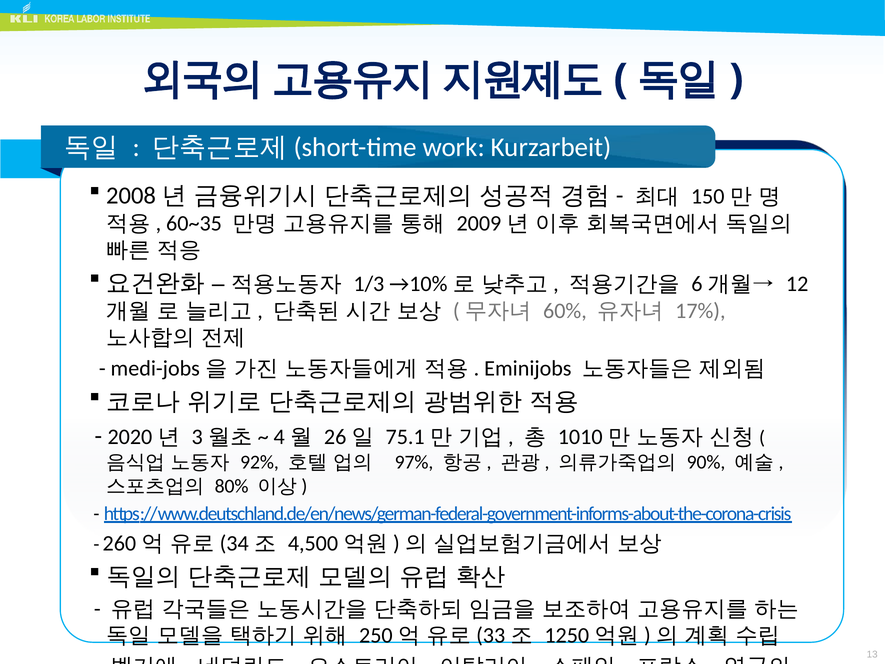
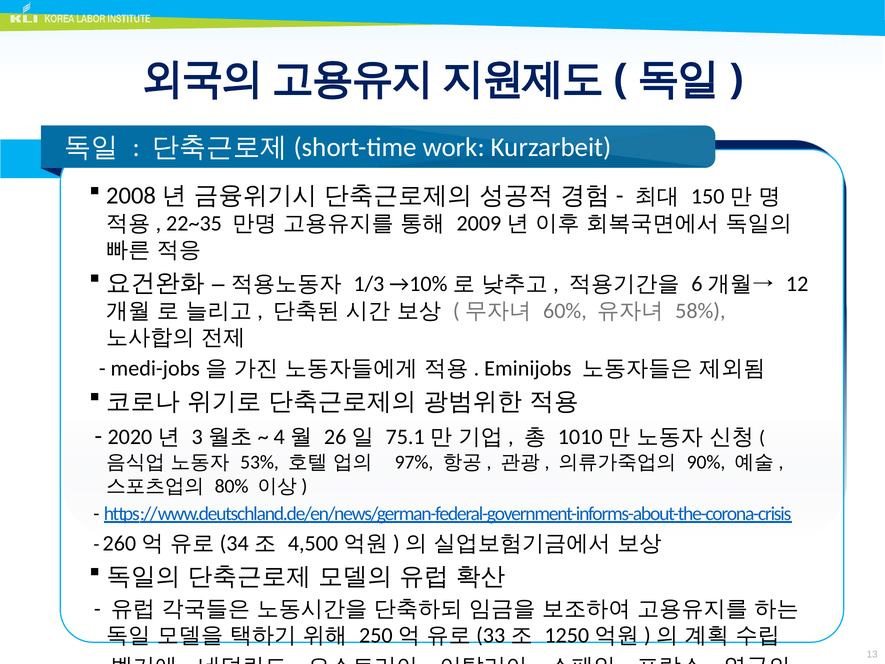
60~35: 60~35 -> 22~35
17%: 17% -> 58%
92%: 92% -> 53%
